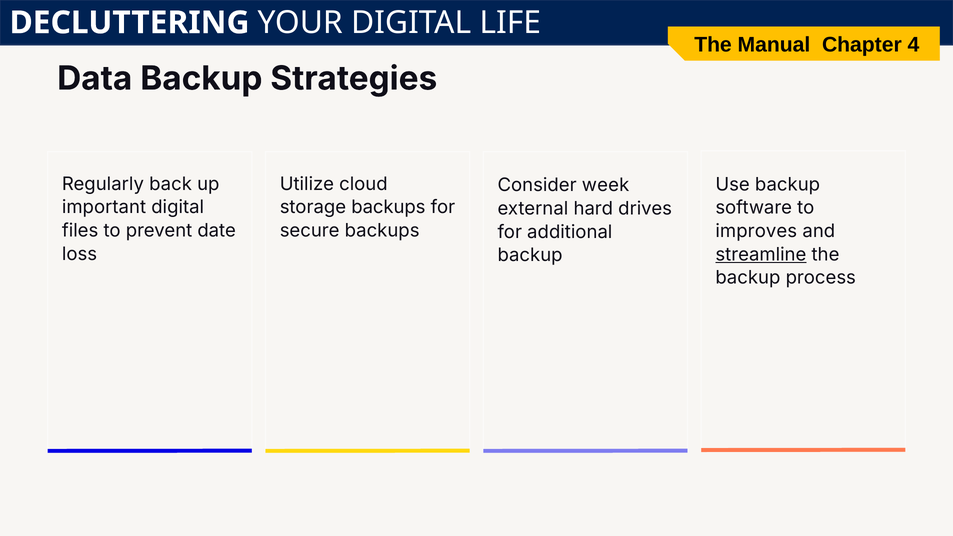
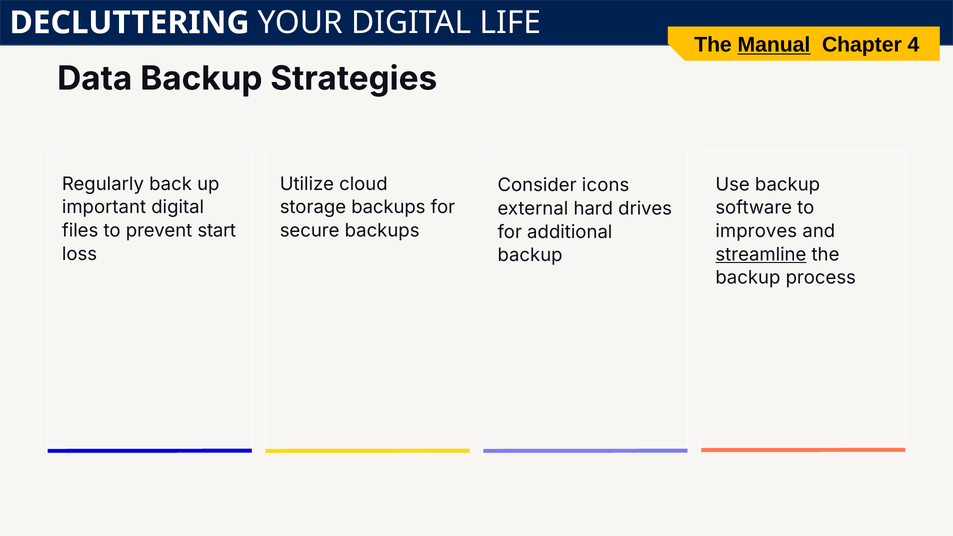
Manual underline: none -> present
week: week -> icons
date: date -> start
